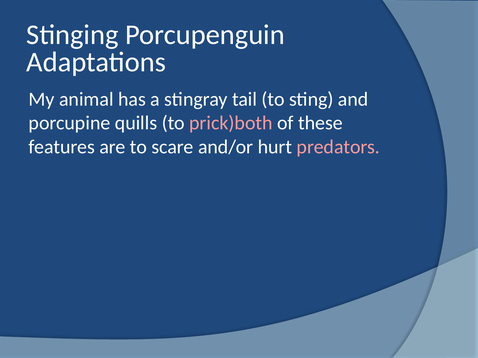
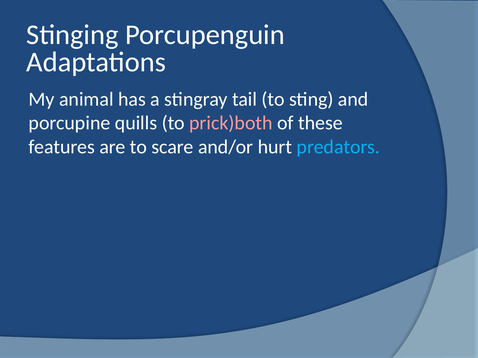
predators colour: pink -> light blue
